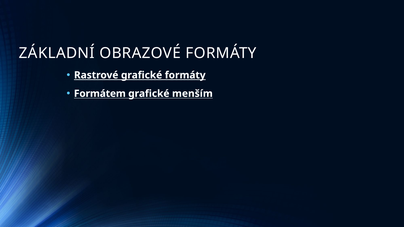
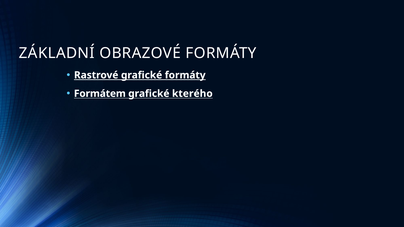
menším: menším -> kterého
